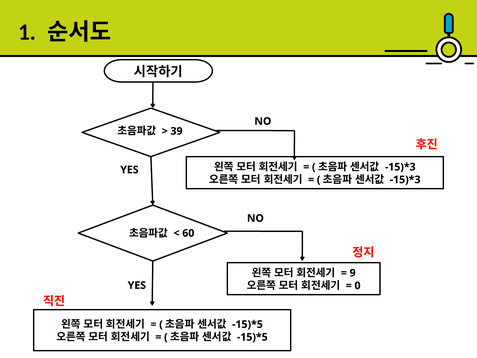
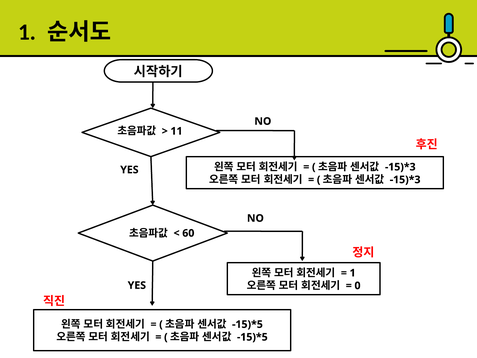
39: 39 -> 11
9 at (353, 273): 9 -> 1
